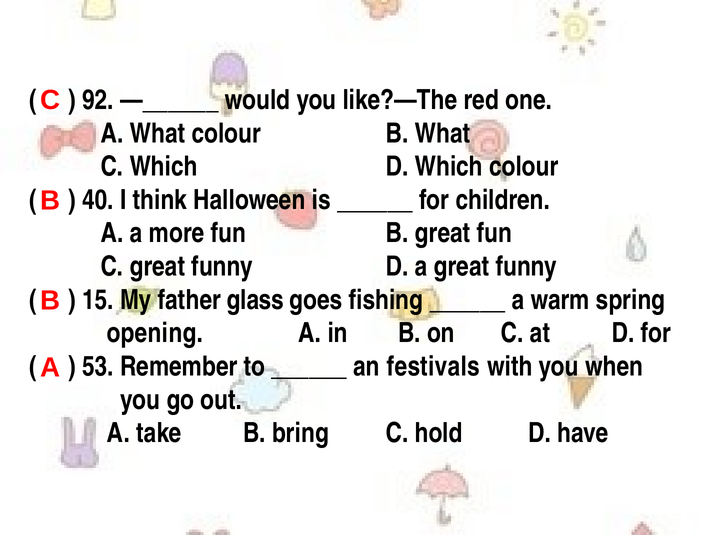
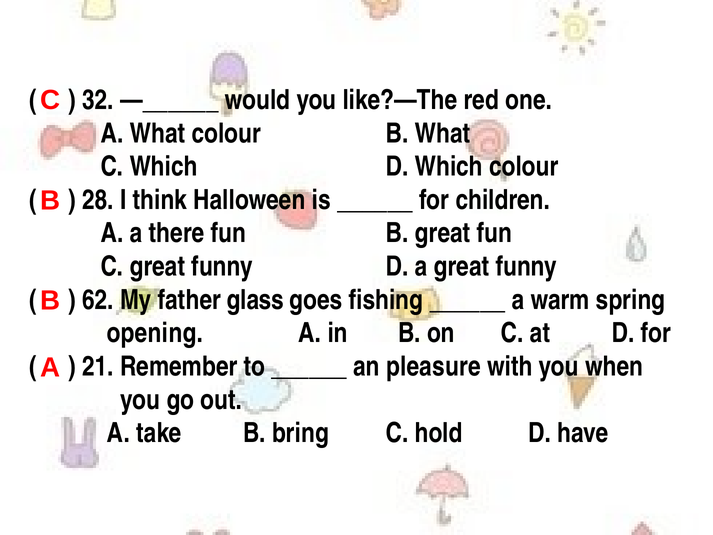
92: 92 -> 32
40: 40 -> 28
more: more -> there
15: 15 -> 62
53: 53 -> 21
festivals: festivals -> pleasure
